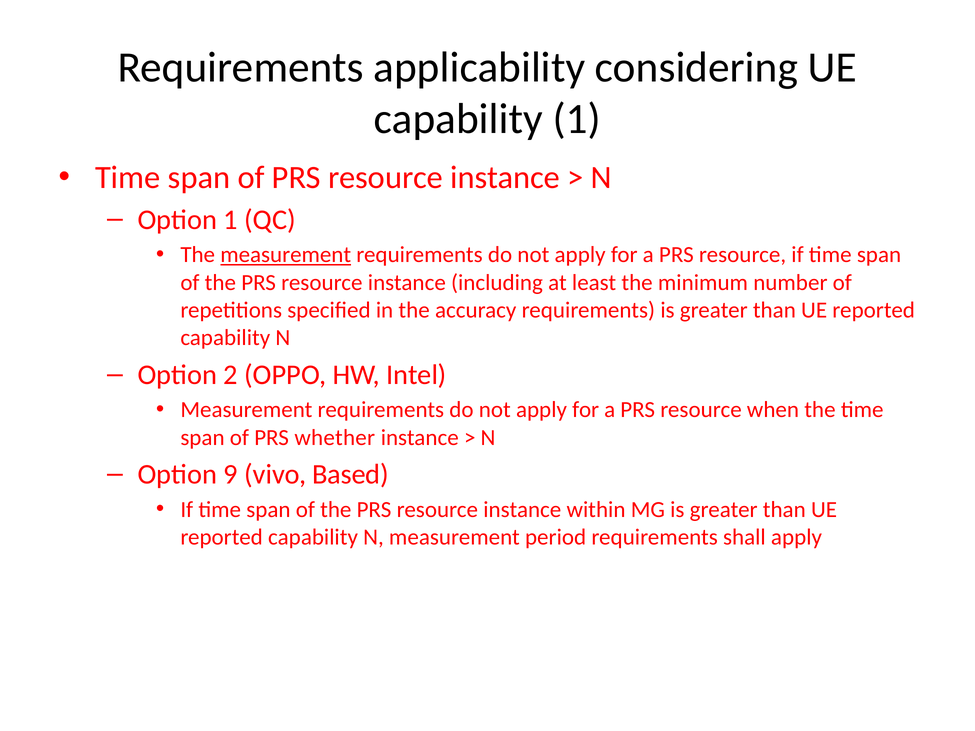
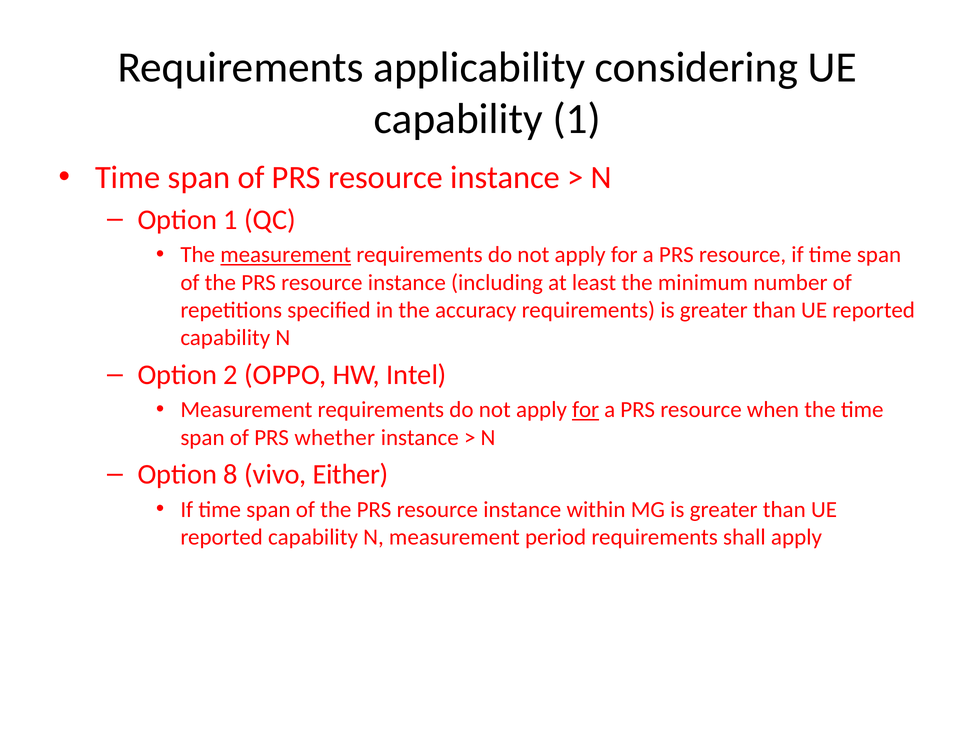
for at (586, 410) underline: none -> present
9: 9 -> 8
Based: Based -> Either
